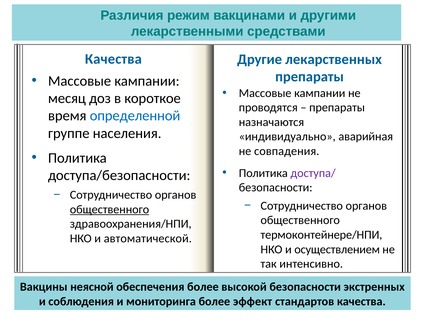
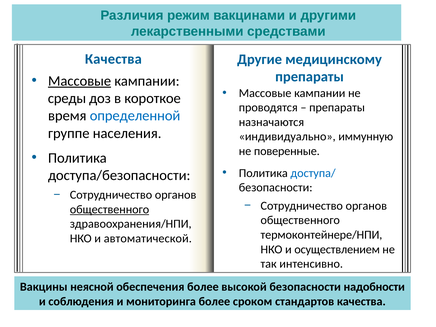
лекарственных: лекарственных -> медицинскому
Массовые at (80, 81) underline: none -> present
месяц: месяц -> среды
аварийная: аварийная -> иммунную
совпадения: совпадения -> поверенные
доступа/ colour: purple -> blue
экстренных: экстренных -> надобности
эффект: эффект -> сроком
